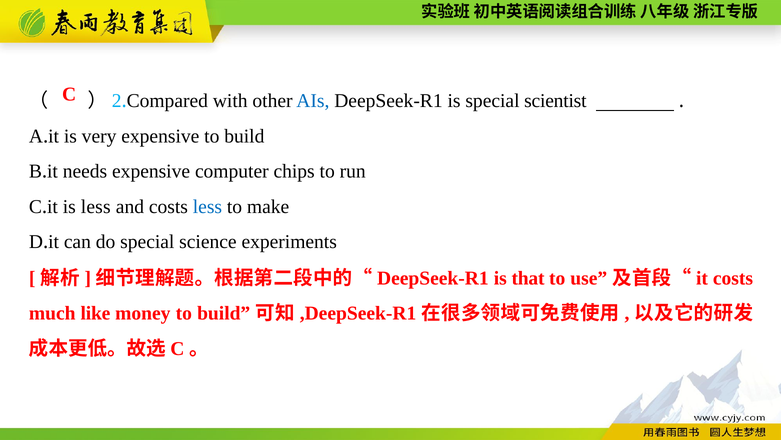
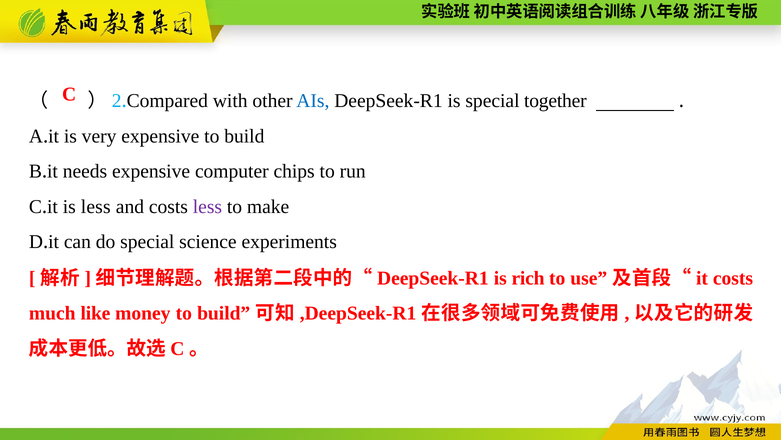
scientist: scientist -> together
less at (207, 206) colour: blue -> purple
that: that -> rich
